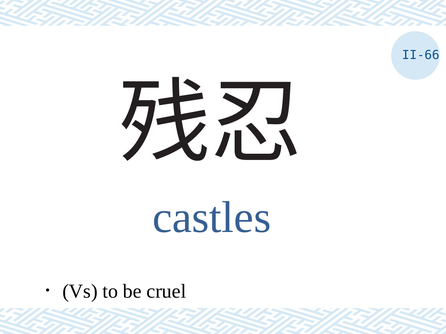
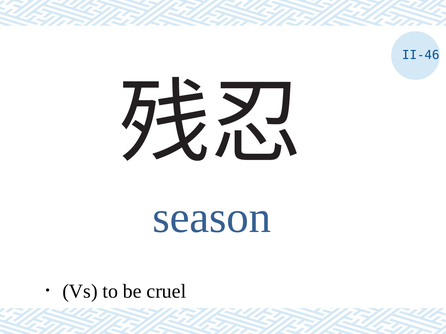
II-66: II-66 -> II-46
castles: castles -> season
